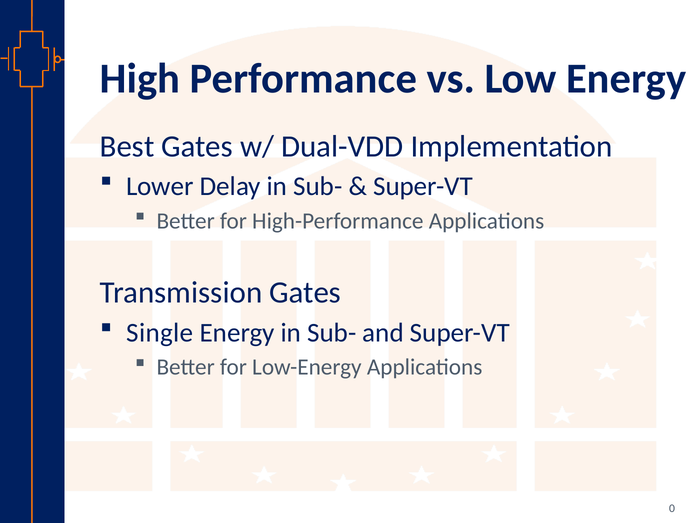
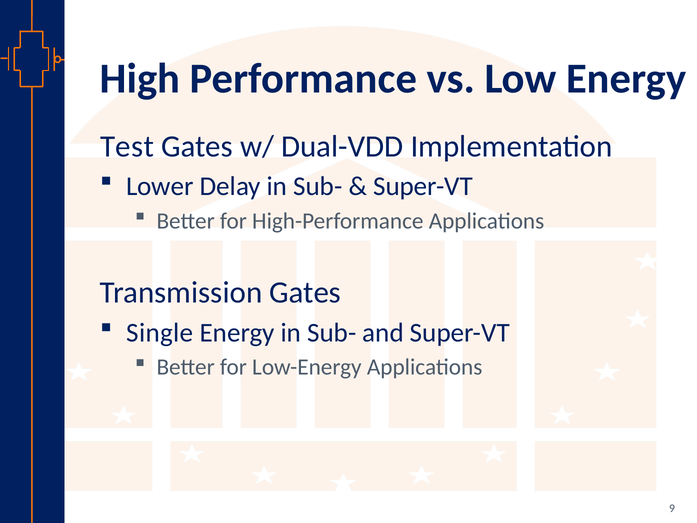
Best: Best -> Test
0: 0 -> 9
